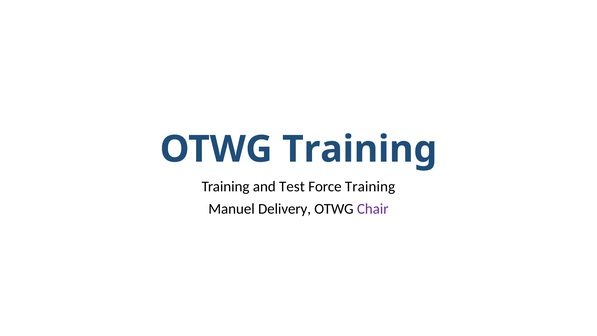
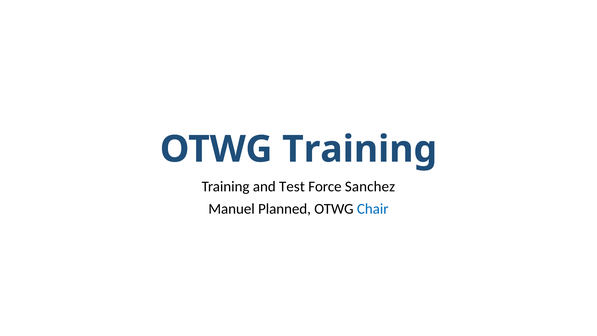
Force Training: Training -> Sanchez
Delivery: Delivery -> Planned
Chair colour: purple -> blue
